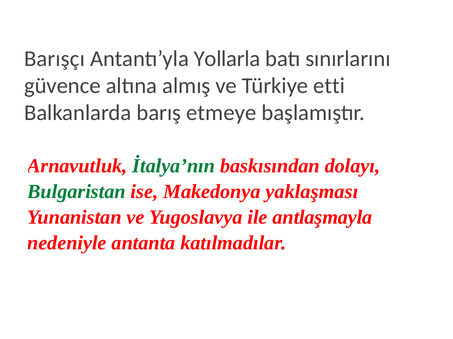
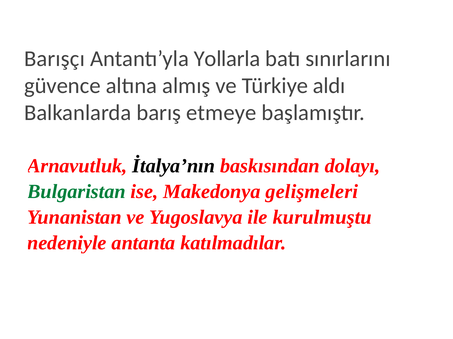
etti: etti -> aldı
İtalya’nın colour: green -> black
yaklaşması: yaklaşması -> gelişmeleri
antlaşmayla: antlaşmayla -> kurulmuştu
